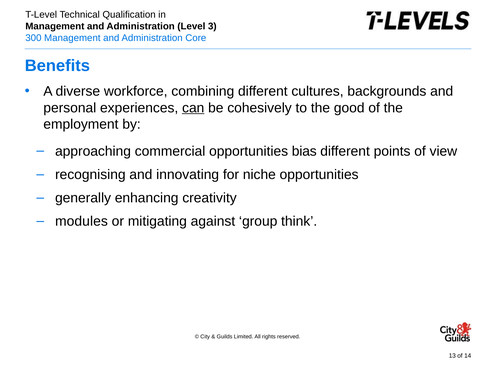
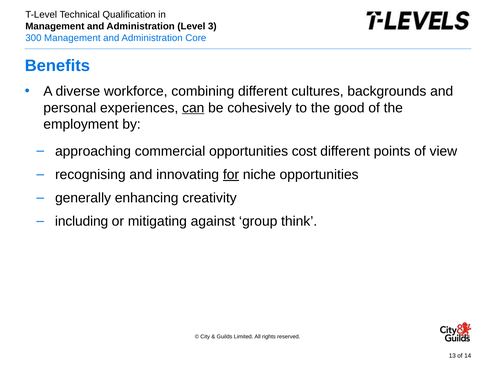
bias: bias -> cost
for underline: none -> present
modules: modules -> including
